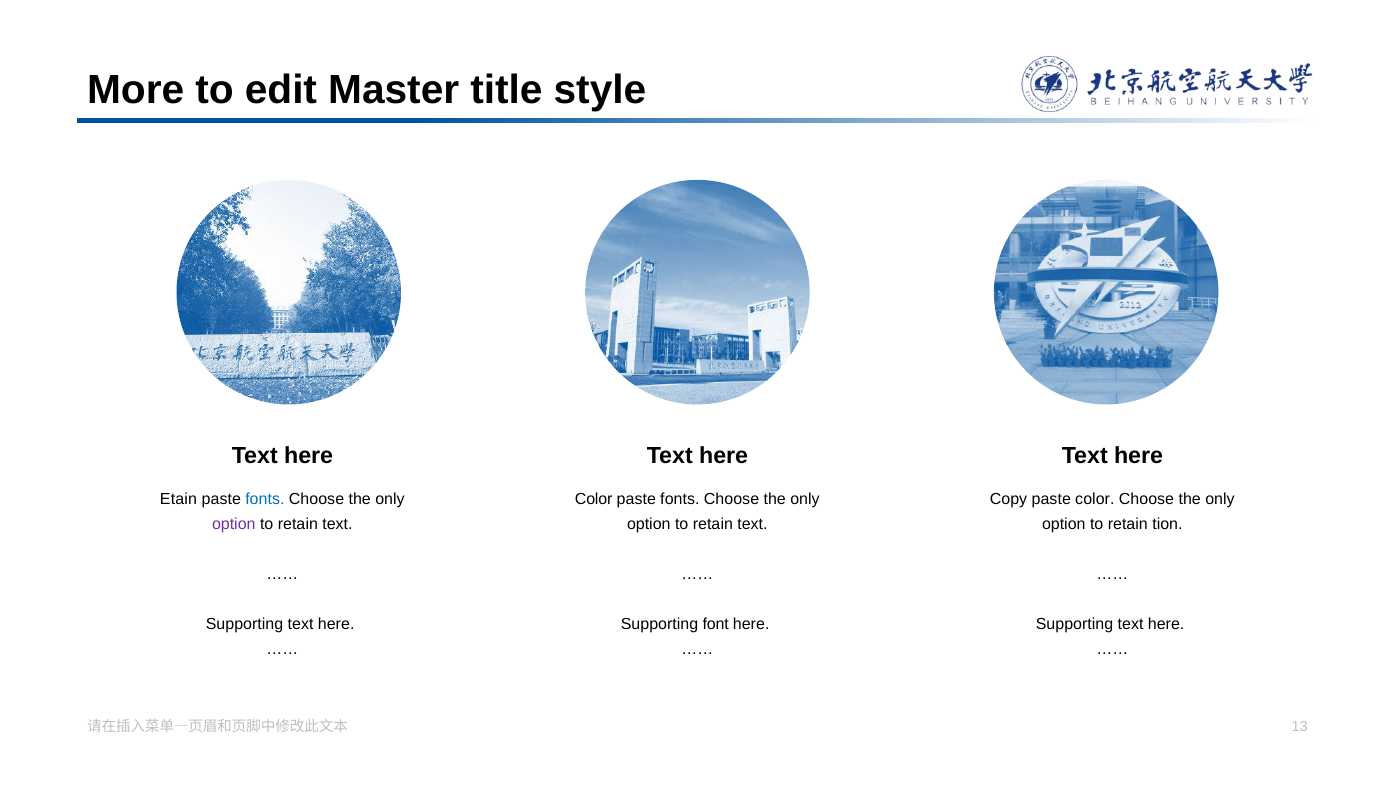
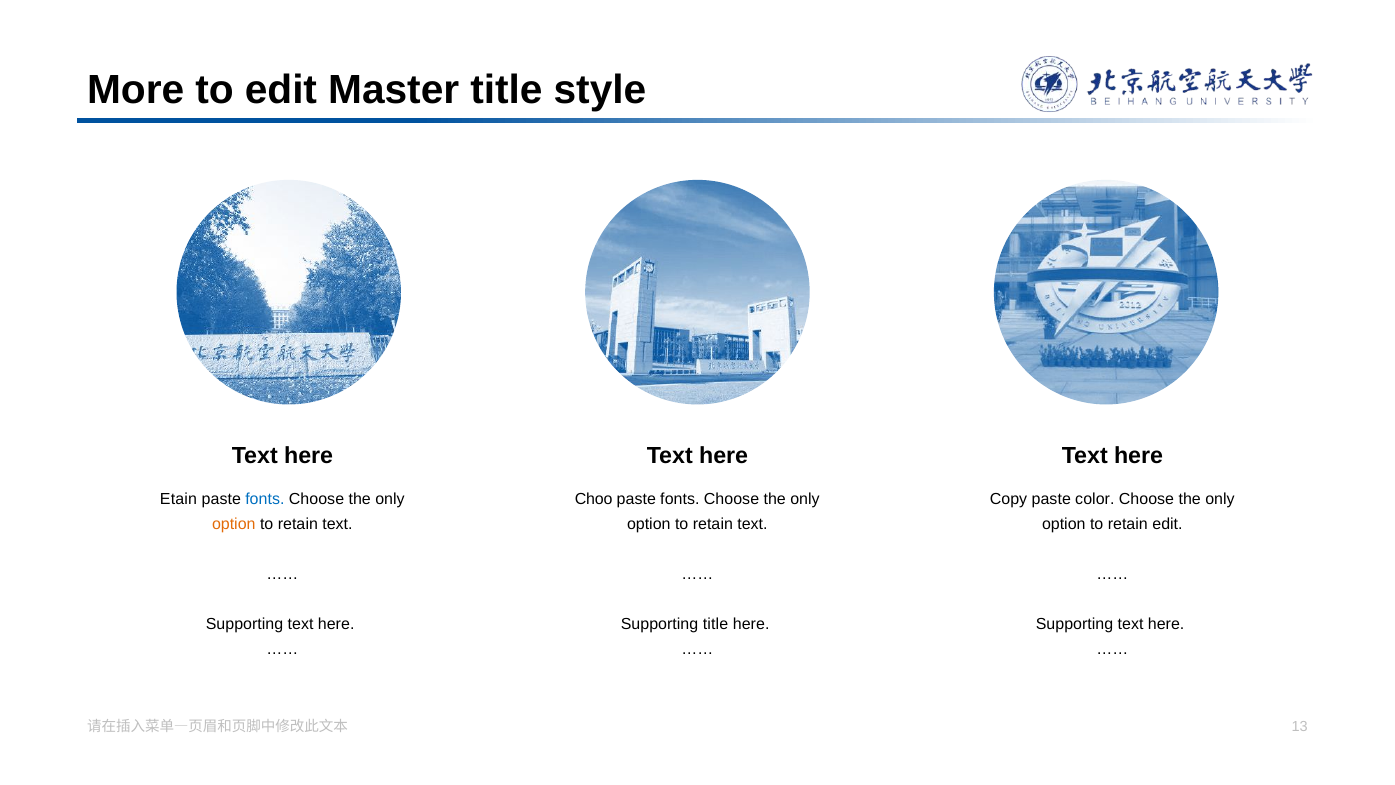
Color at (594, 499): Color -> Choo
option at (234, 524) colour: purple -> orange
retain tion: tion -> edit
Supporting font: font -> title
